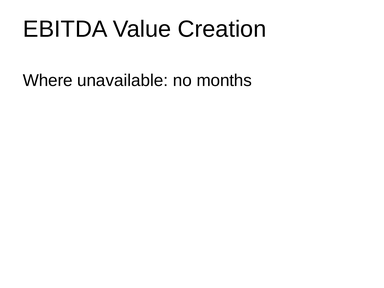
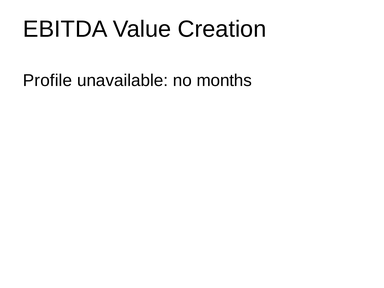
Where: Where -> Profile
